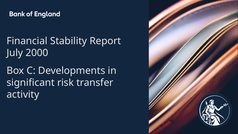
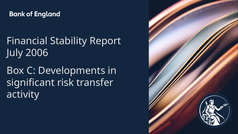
2000: 2000 -> 2006
